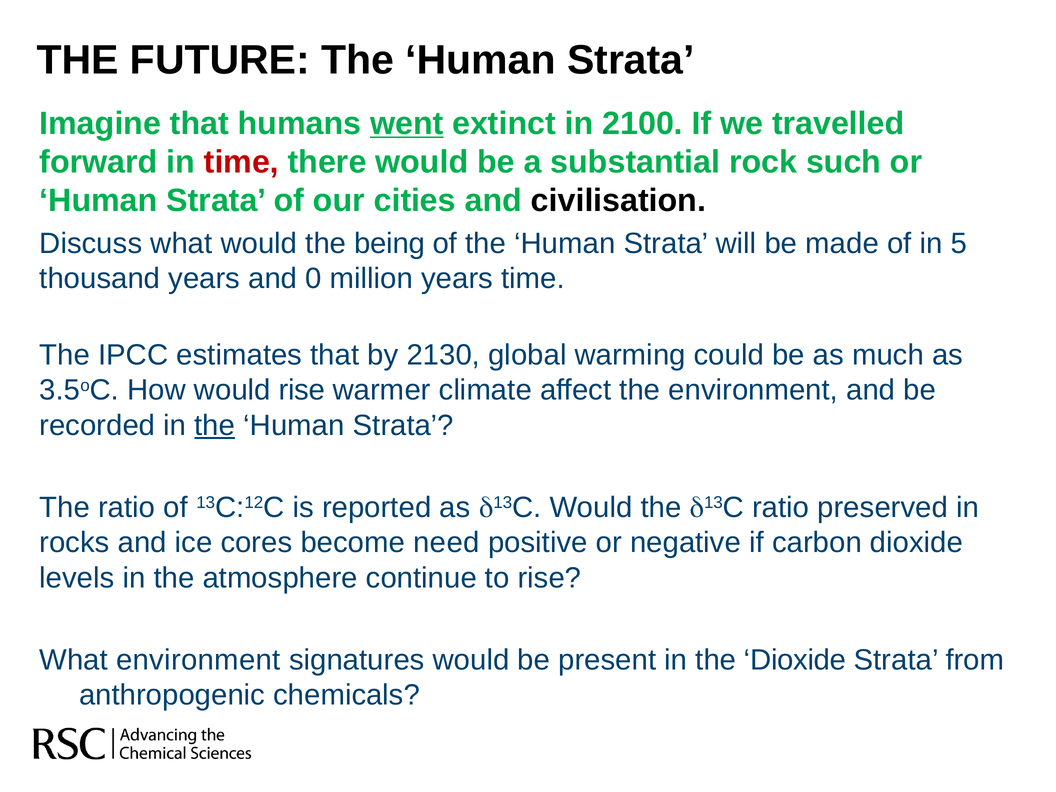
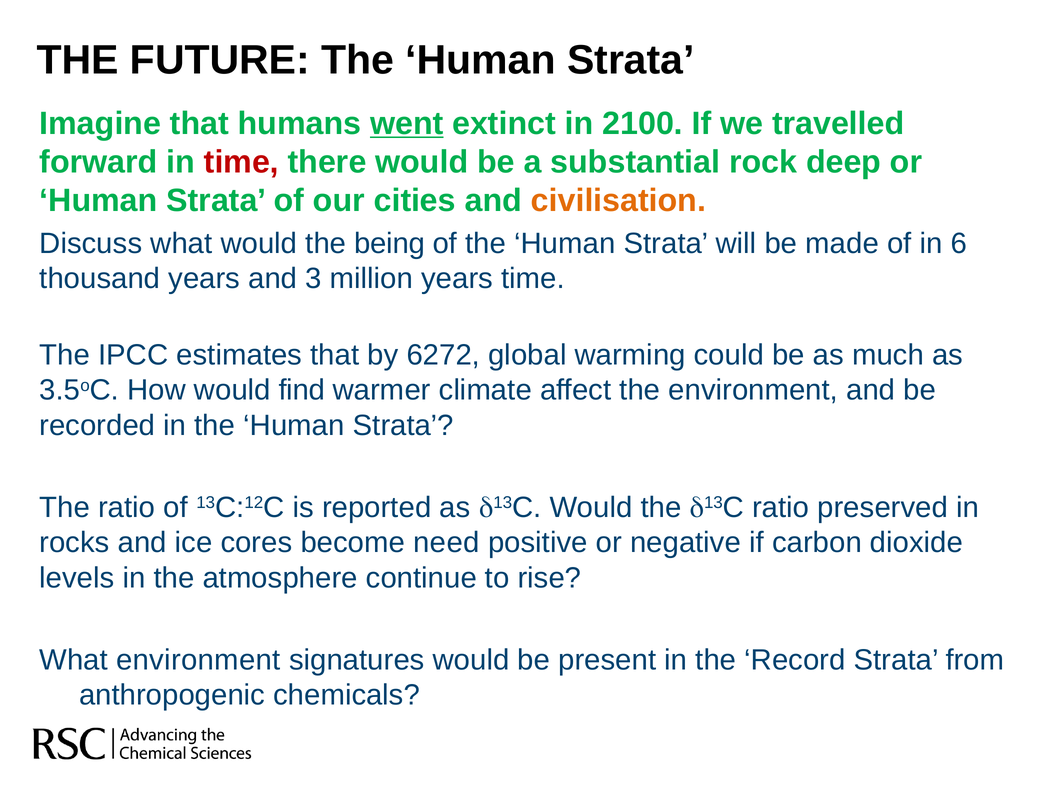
such: such -> deep
civilisation colour: black -> orange
5: 5 -> 6
0: 0 -> 3
2130: 2130 -> 6272
would rise: rise -> find
the at (215, 425) underline: present -> none
the Dioxide: Dioxide -> Record
